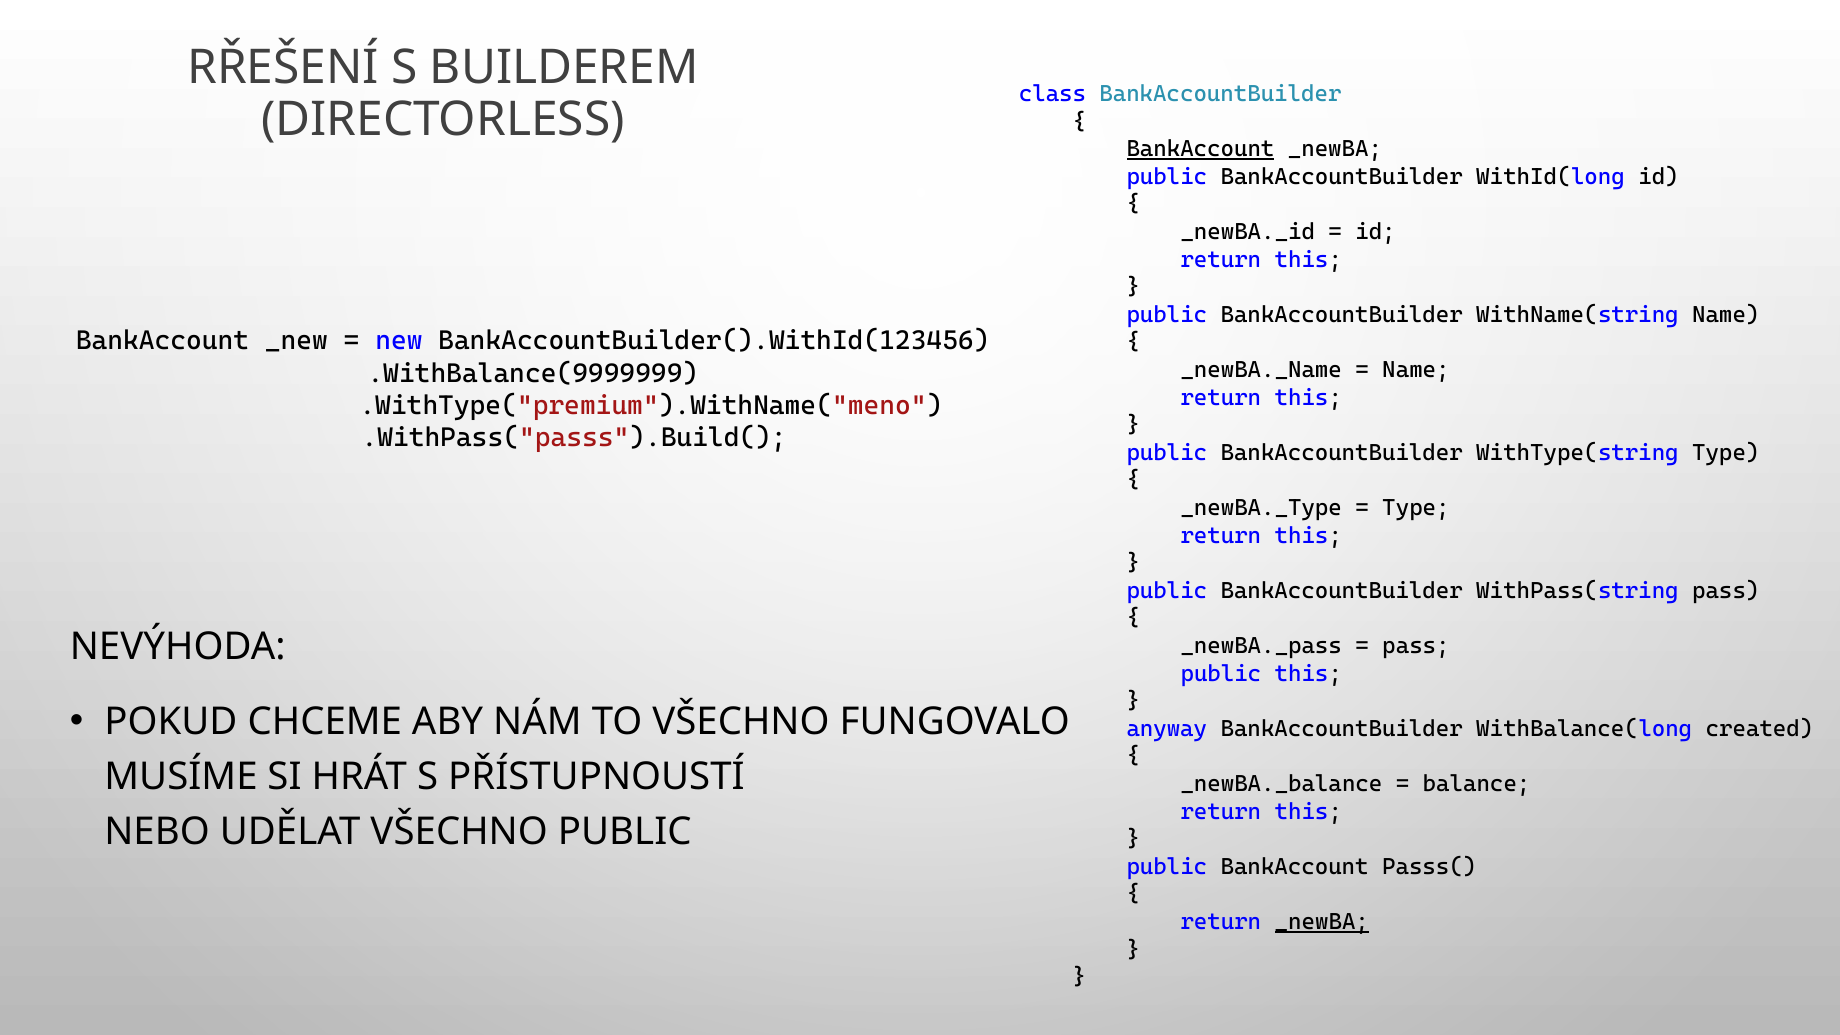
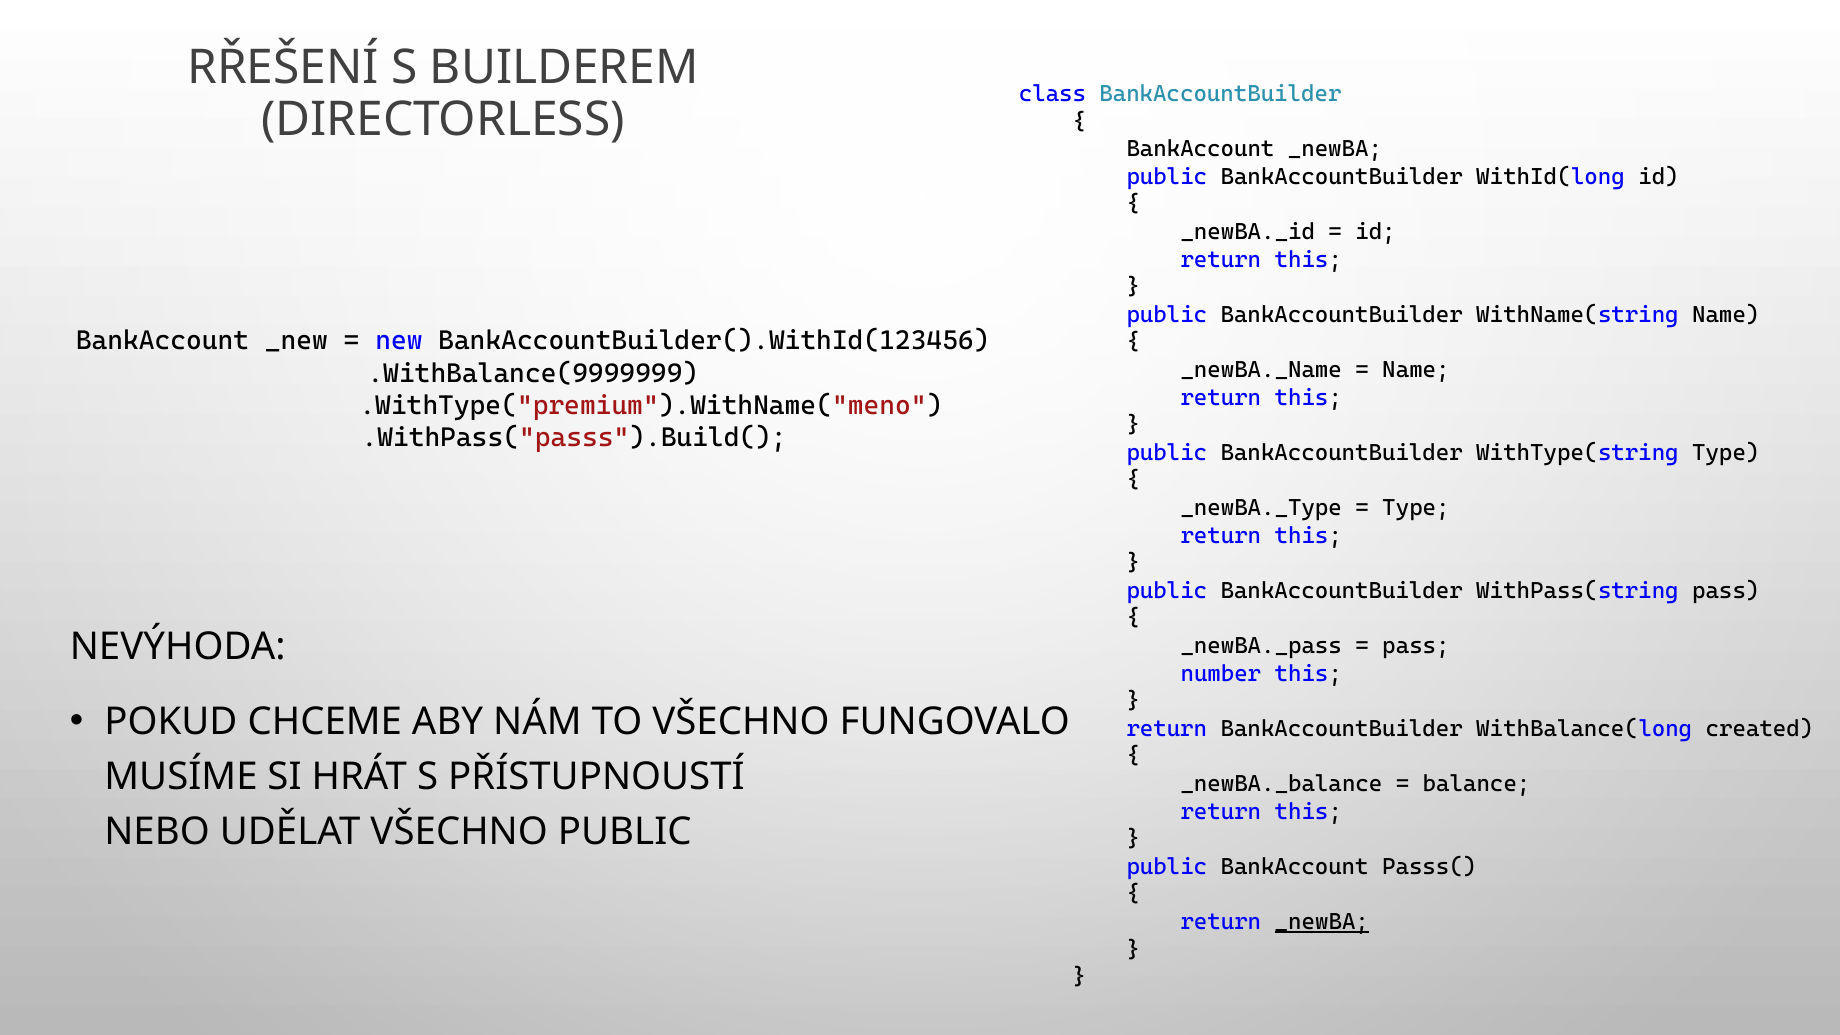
BankAccount at (1200, 149) underline: present -> none
public at (1221, 674): public -> number
anyway at (1167, 729): anyway -> return
